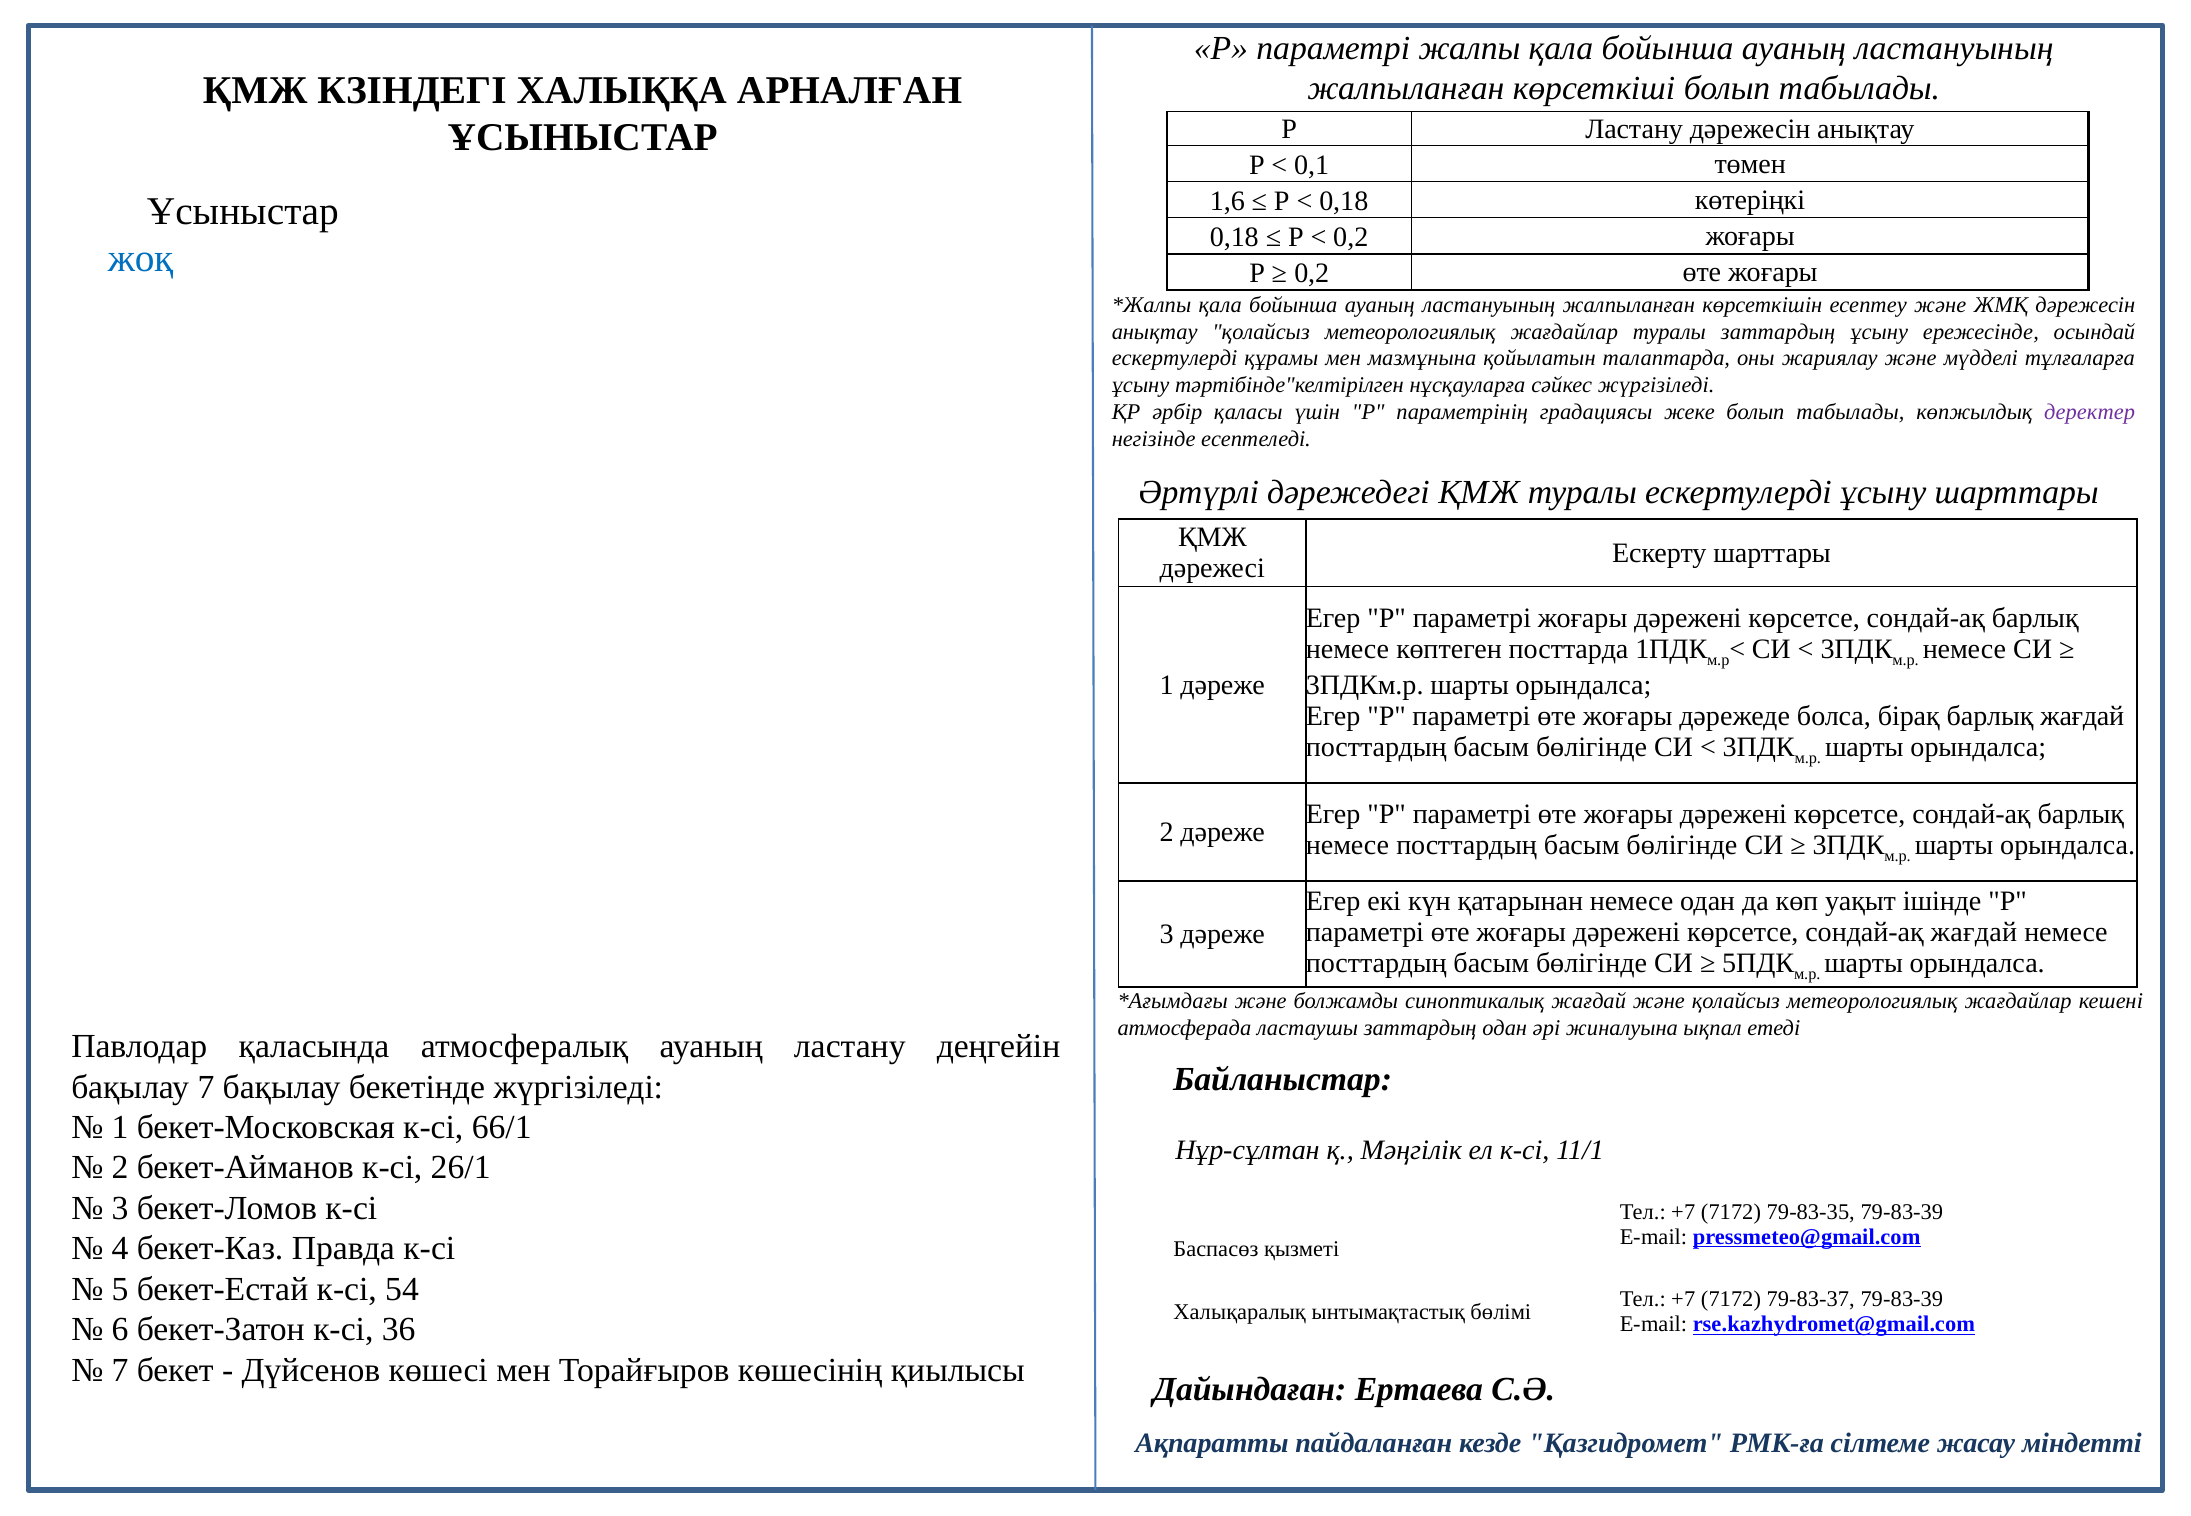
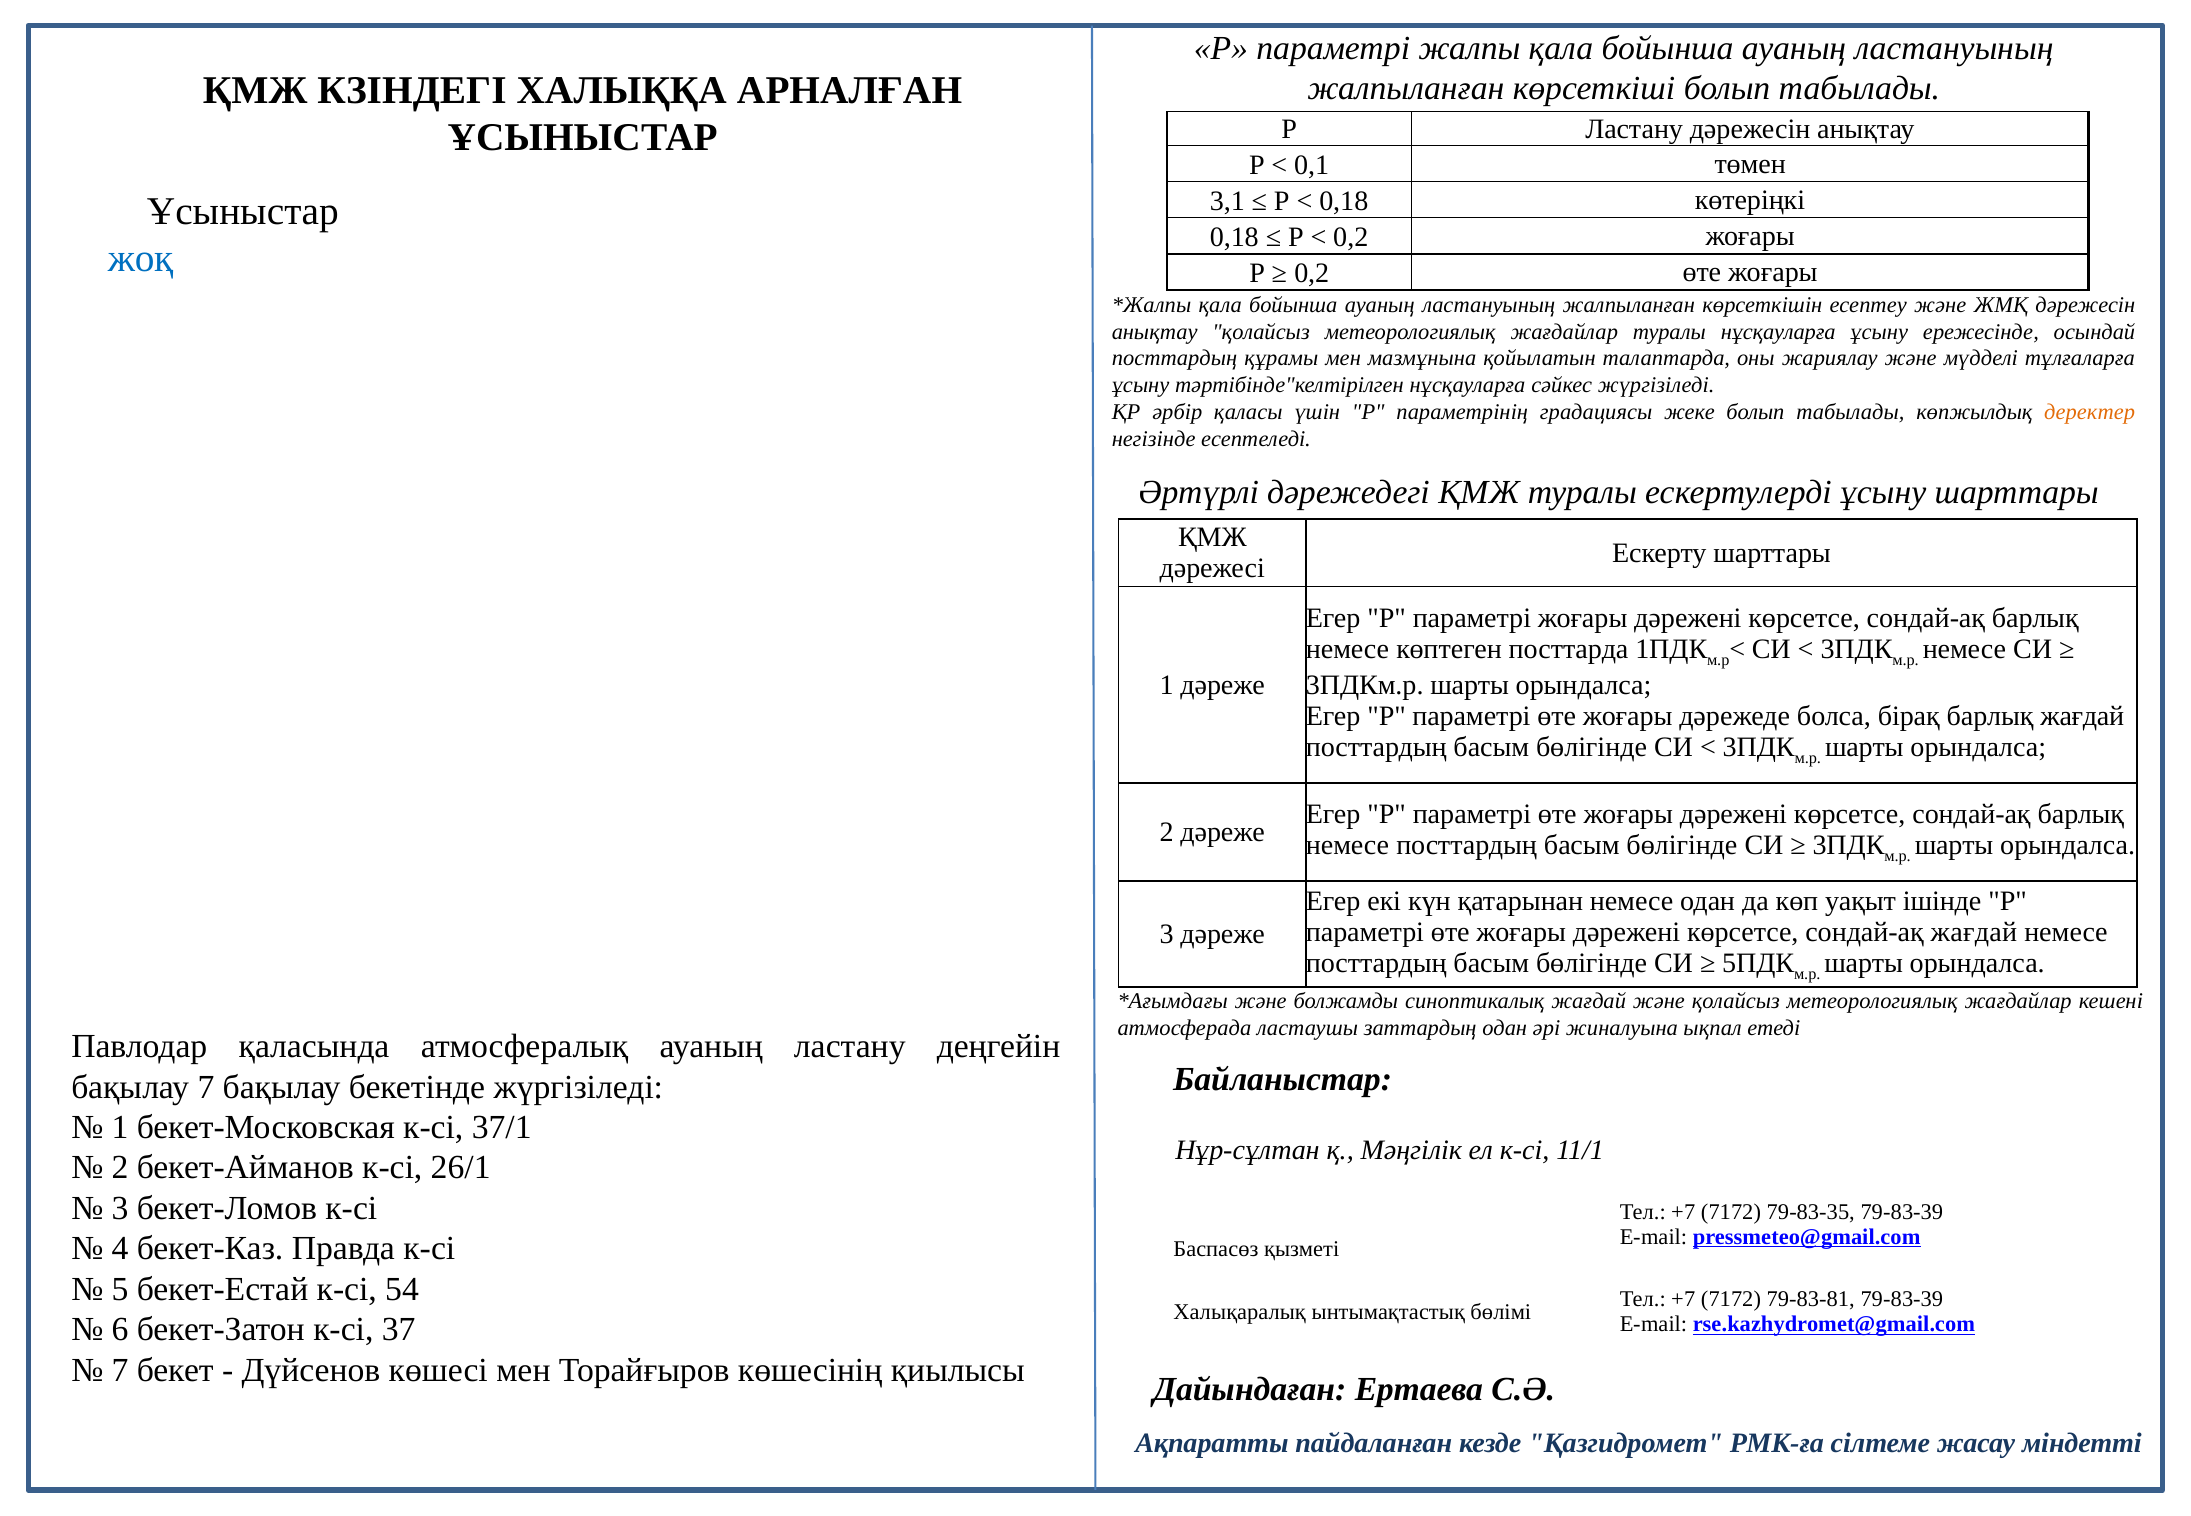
1,6: 1,6 -> 3,1
туралы заттардың: заттардың -> нұсқауларға
ескертулерді at (1175, 359): ескертулерді -> посттардың
деректер colour: purple -> orange
66/1: 66/1 -> 37/1
79-83-37: 79-83-37 -> 79-83-81
36: 36 -> 37
